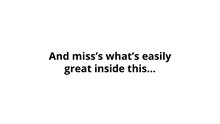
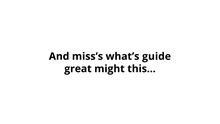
easily: easily -> guide
inside: inside -> might
